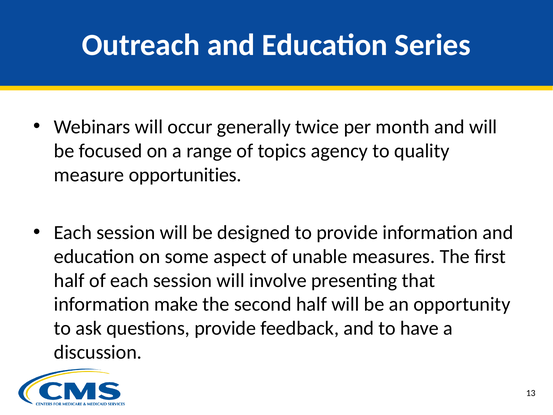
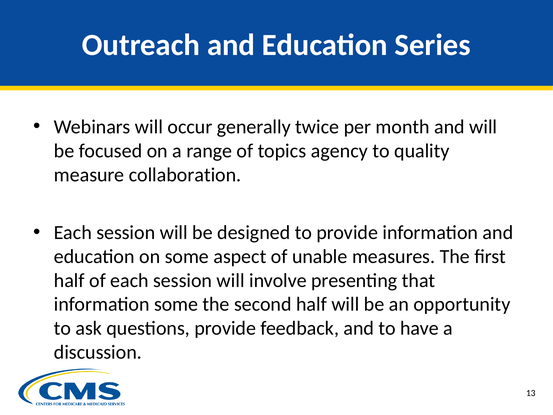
opportunities: opportunities -> collaboration
information make: make -> some
